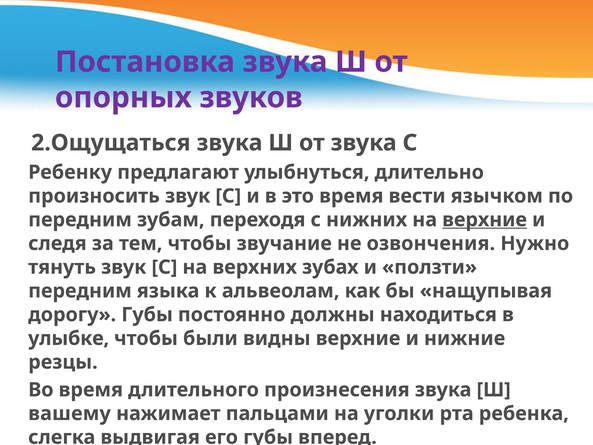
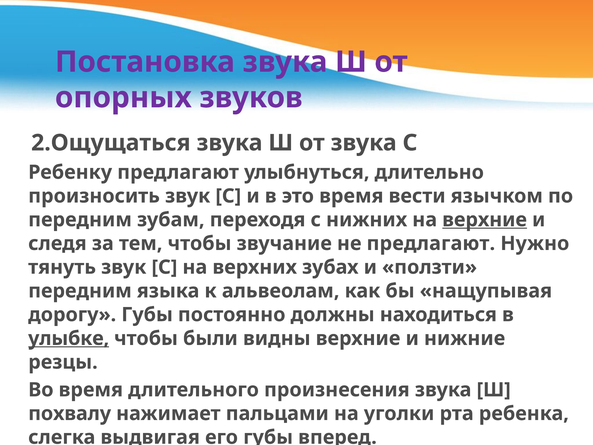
не озвончения: озвончения -> предлагают
улыбке underline: none -> present
вашему: вашему -> похвалу
